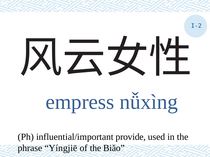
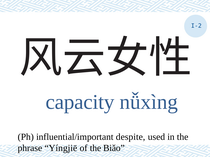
empress: empress -> capacity
provide: provide -> despite
